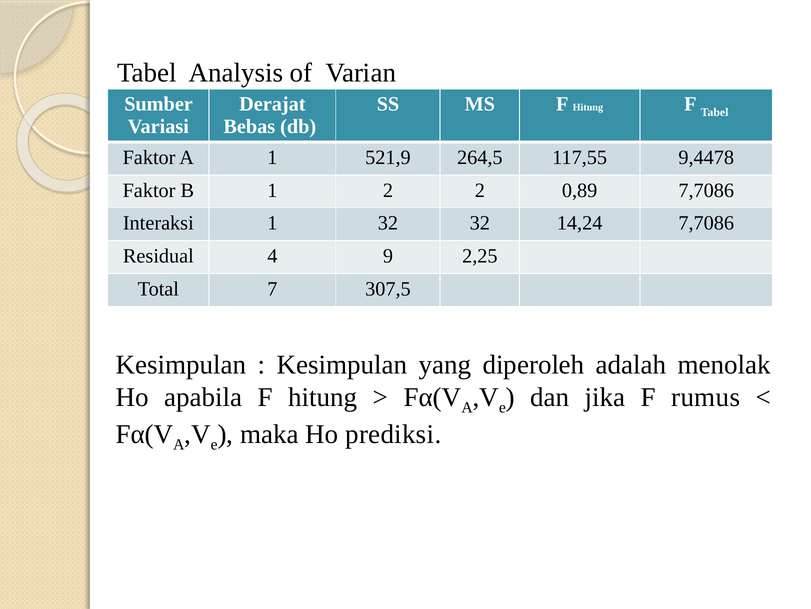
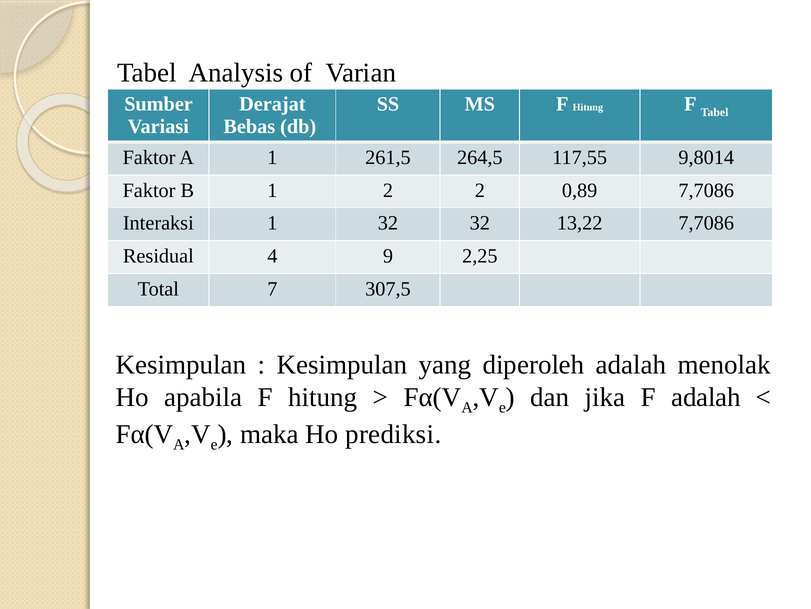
521,9: 521,9 -> 261,5
9,4478: 9,4478 -> 9,8014
14,24: 14,24 -> 13,22
F rumus: rumus -> adalah
